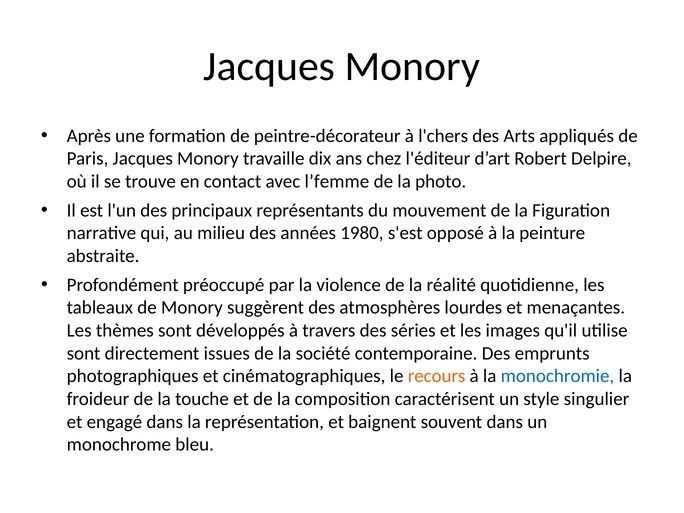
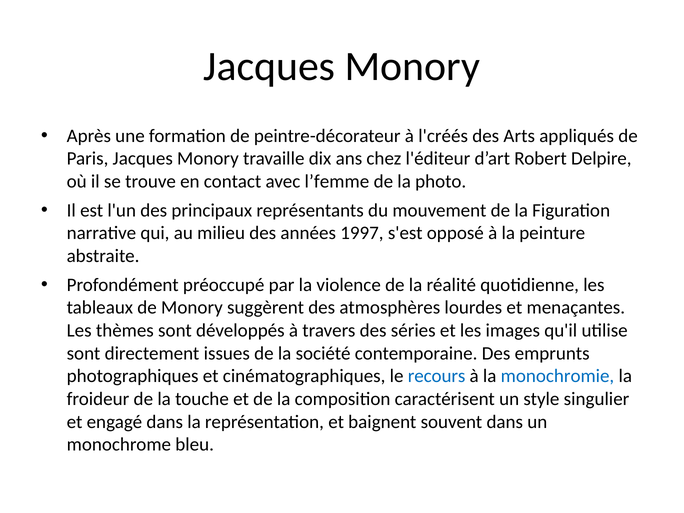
l'chers: l'chers -> l'créés
1980: 1980 -> 1997
recours colour: orange -> blue
